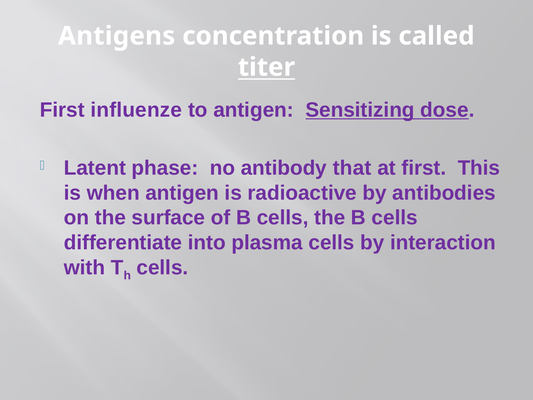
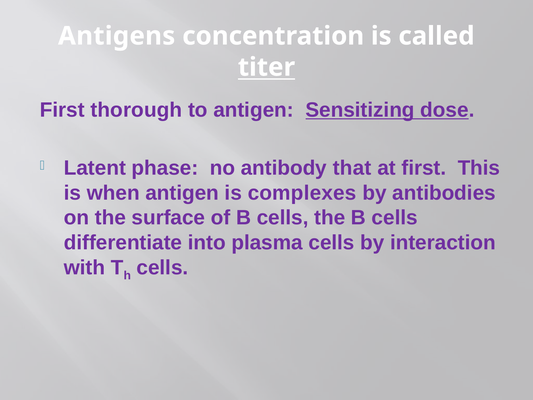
influenze: influenze -> thorough
radioactive: radioactive -> complexes
